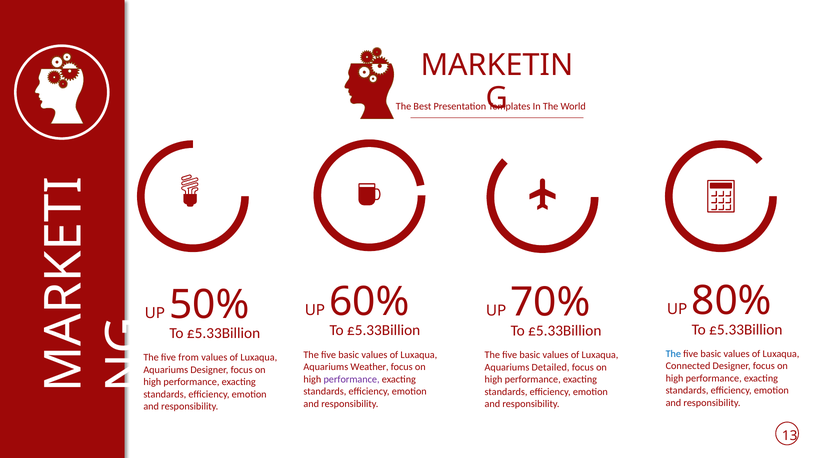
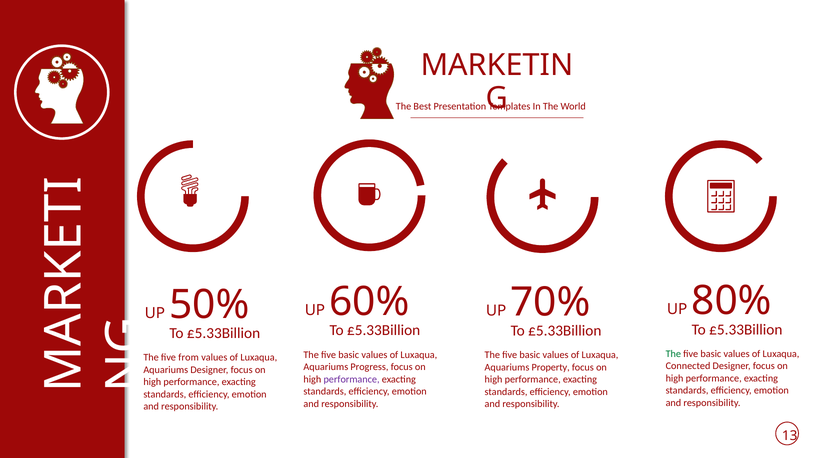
The at (673, 354) colour: blue -> green
Weather: Weather -> Progress
Detailed: Detailed -> Property
